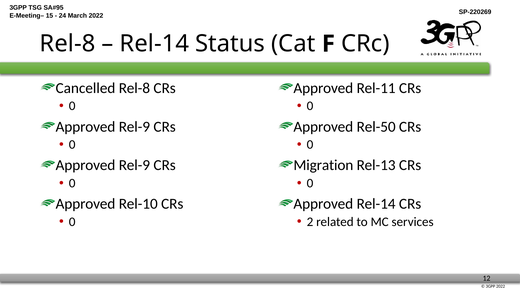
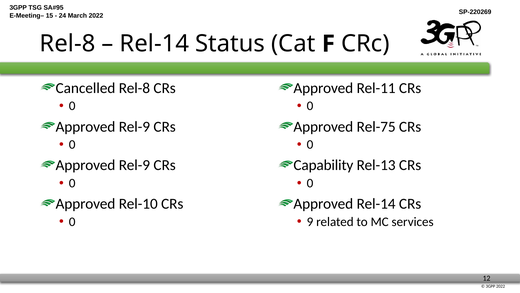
Rel-50: Rel-50 -> Rel-75
Migration: Migration -> Capability
2: 2 -> 9
